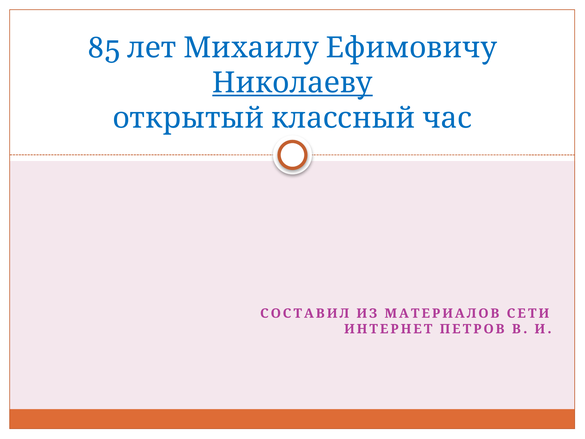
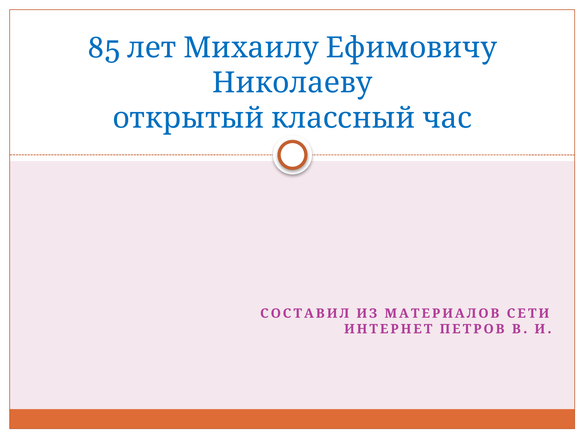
Николаеву underline: present -> none
